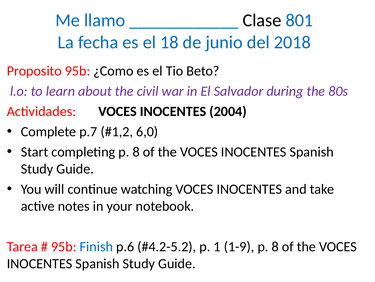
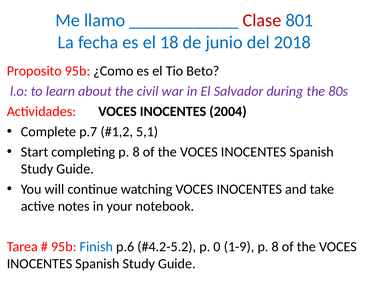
Clase colour: black -> red
6,0: 6,0 -> 5,1
1: 1 -> 0
